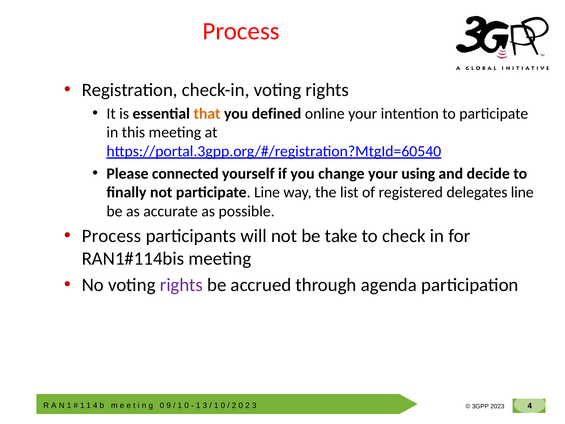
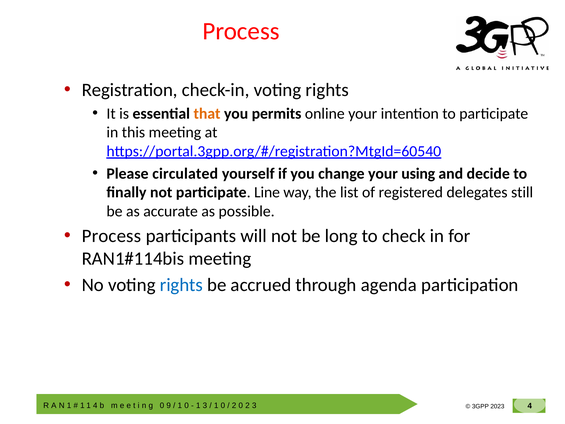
defined: defined -> permits
connected: connected -> circulated
delegates line: line -> still
take: take -> long
rights at (181, 285) colour: purple -> blue
